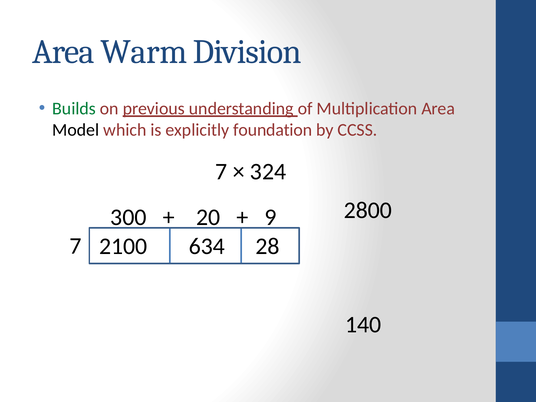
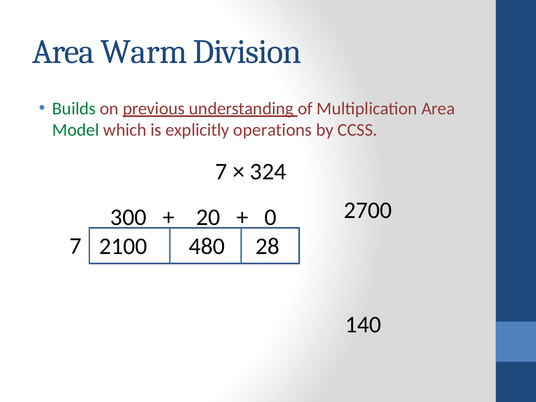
Model colour: black -> green
foundation: foundation -> operations
2800: 2800 -> 2700
9: 9 -> 0
634: 634 -> 480
